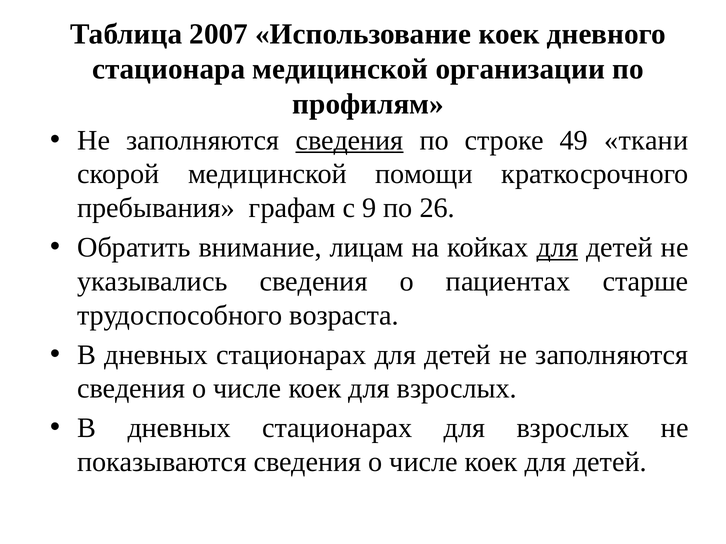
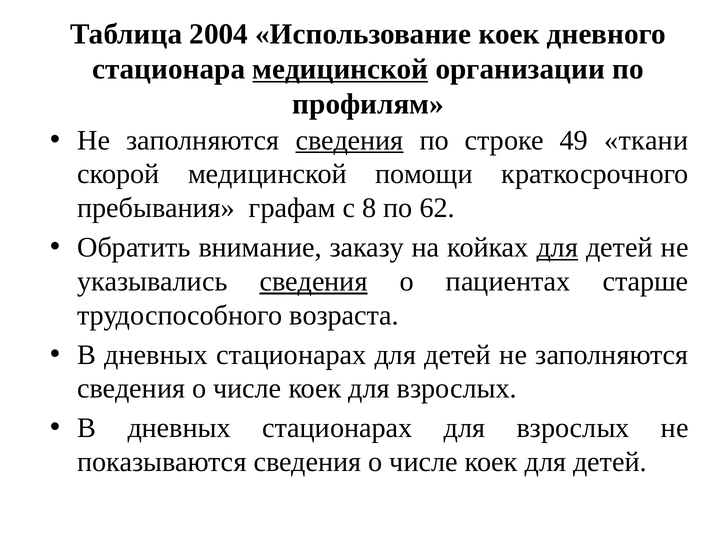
2007: 2007 -> 2004
медицинской at (340, 69) underline: none -> present
9: 9 -> 8
26: 26 -> 62
лицам: лицам -> заказу
сведения at (314, 282) underline: none -> present
